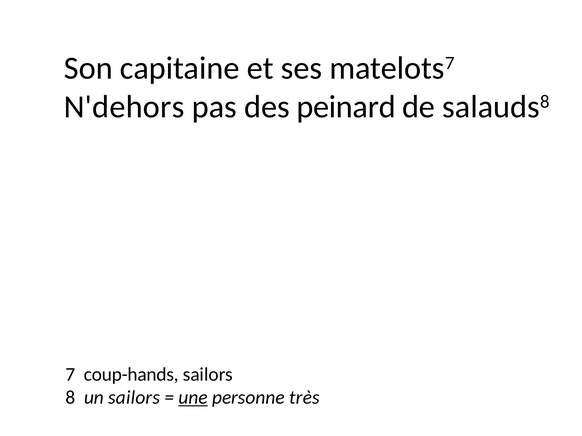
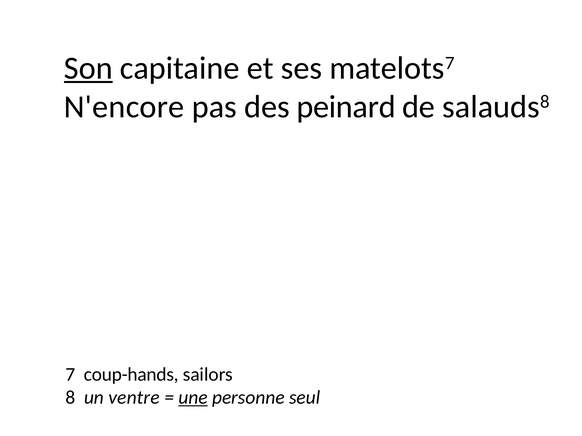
Son underline: none -> present
N'dehors: N'dehors -> N'encore
un sailors: sailors -> ventre
très: très -> seul
